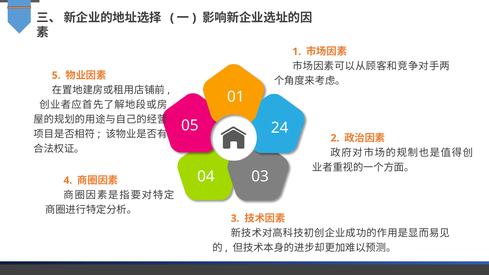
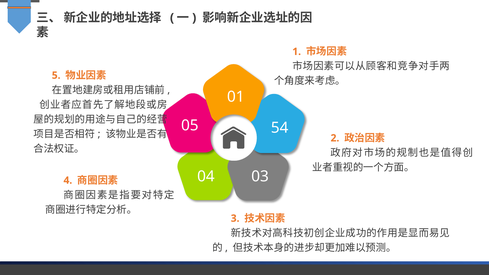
24: 24 -> 54
